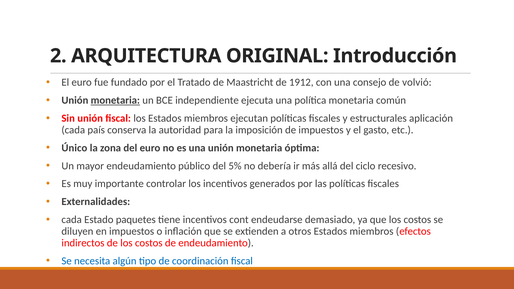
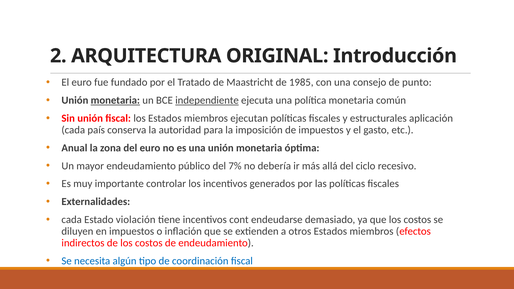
1912: 1912 -> 1985
volvió: volvió -> punto
independiente underline: none -> present
Único: Único -> Anual
5%: 5% -> 7%
paquetes: paquetes -> violación
